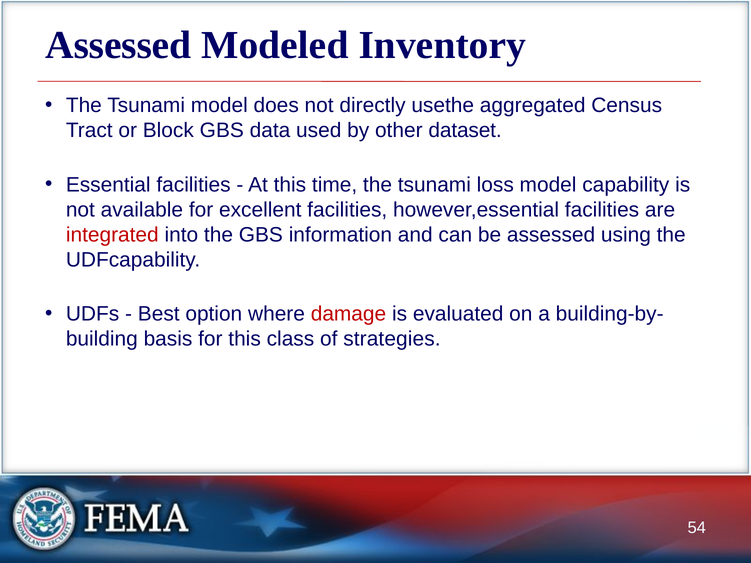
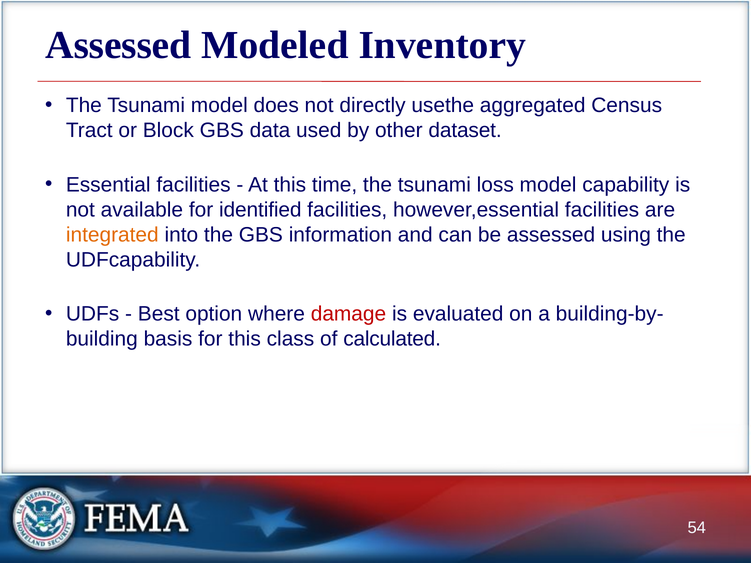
excellent: excellent -> identified
integrated colour: red -> orange
strategies: strategies -> calculated
